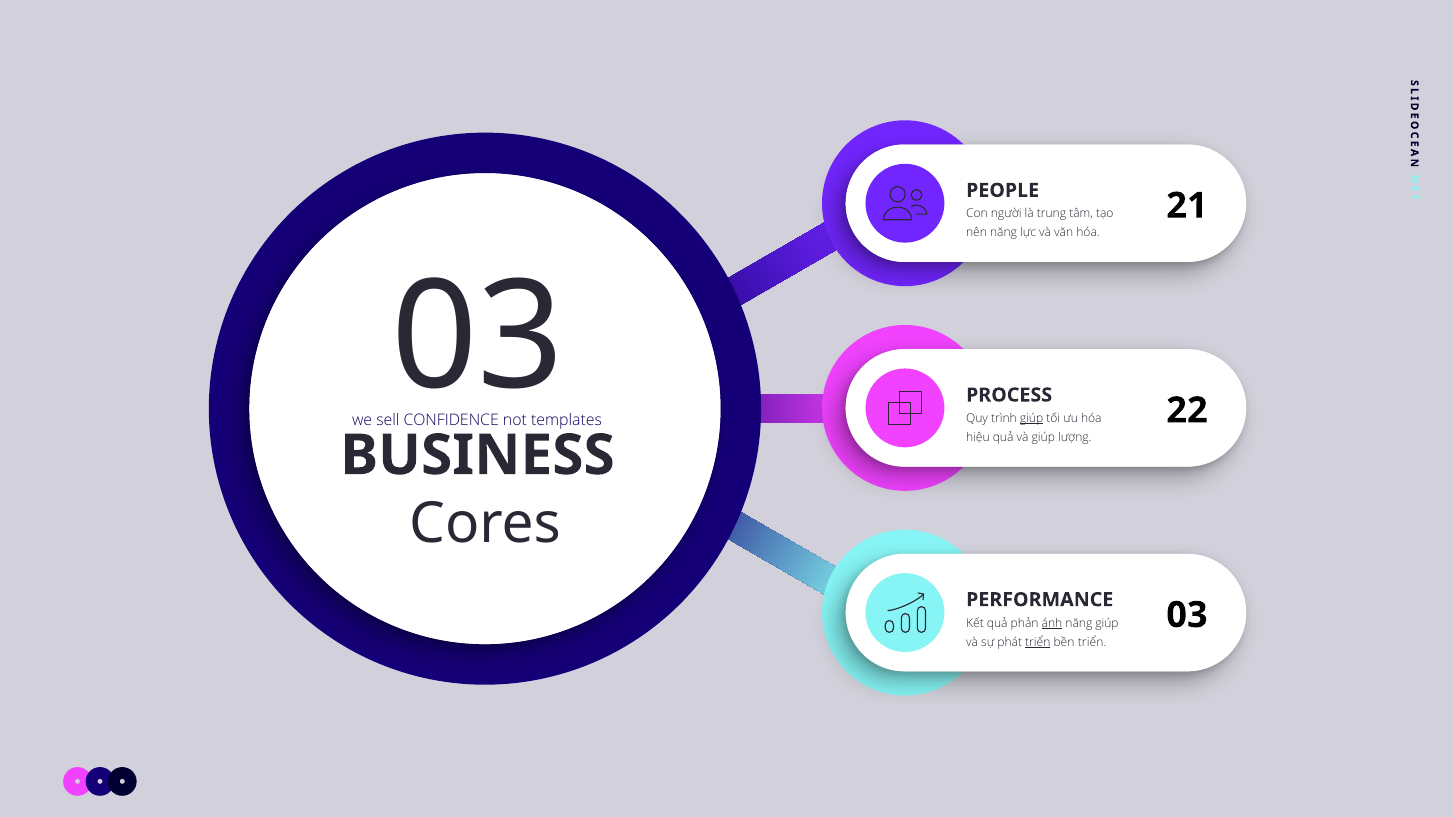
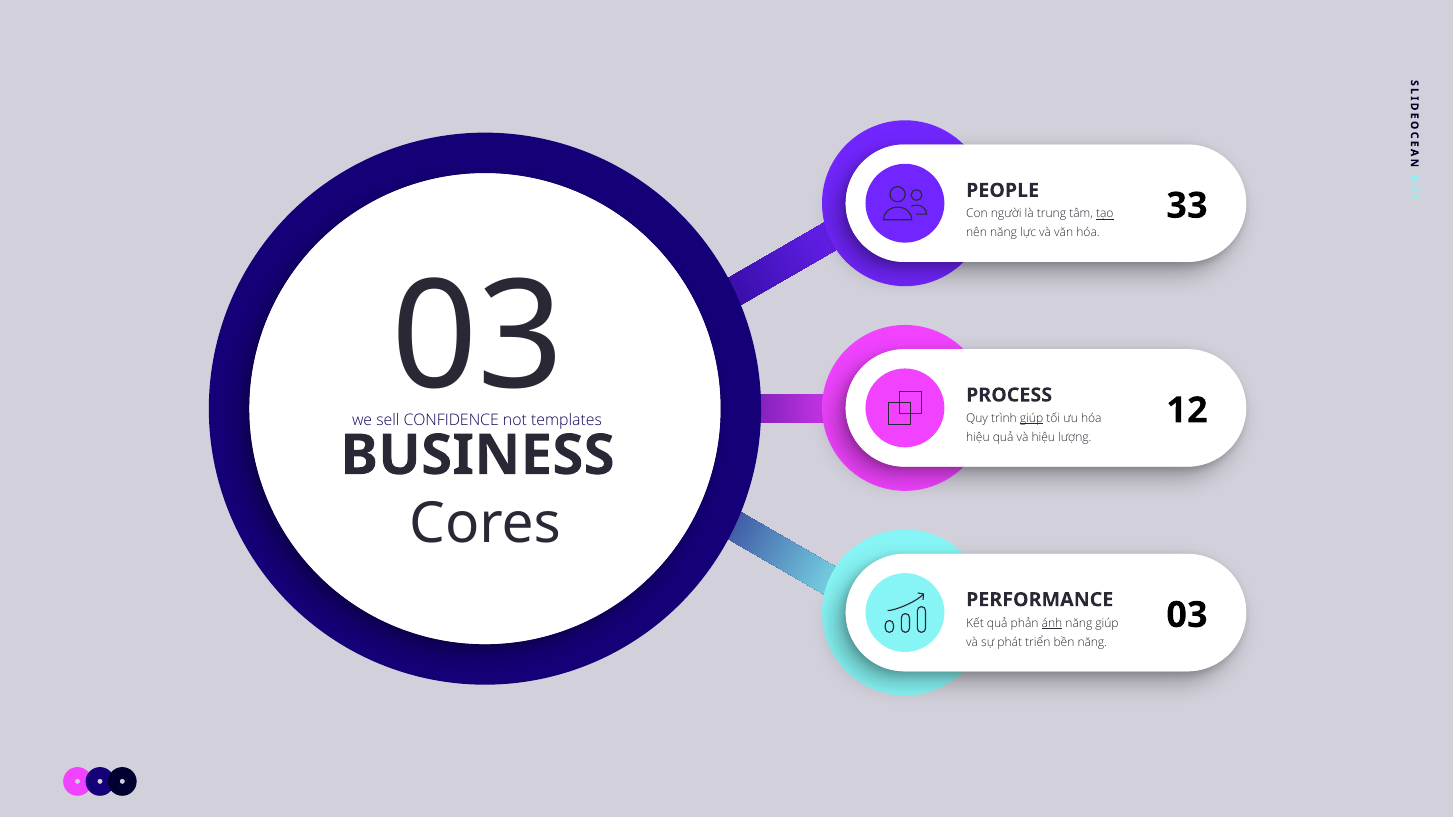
tạo underline: none -> present
21: 21 -> 33
và giúp: giúp -> hiệu
22: 22 -> 12
triển at (1038, 642) underline: present -> none
bền triển: triển -> năng
